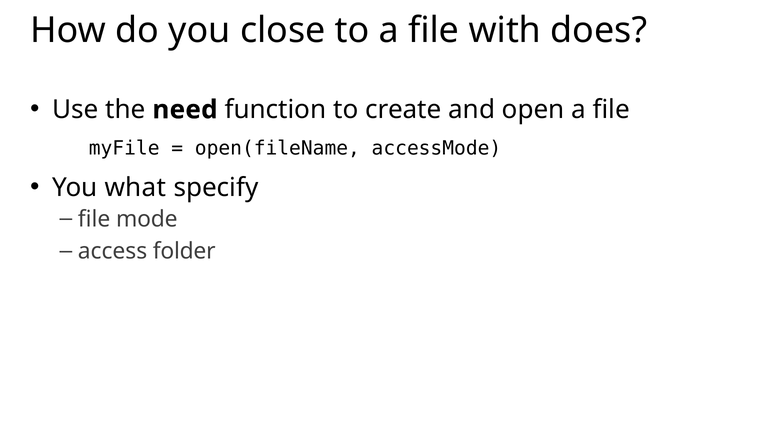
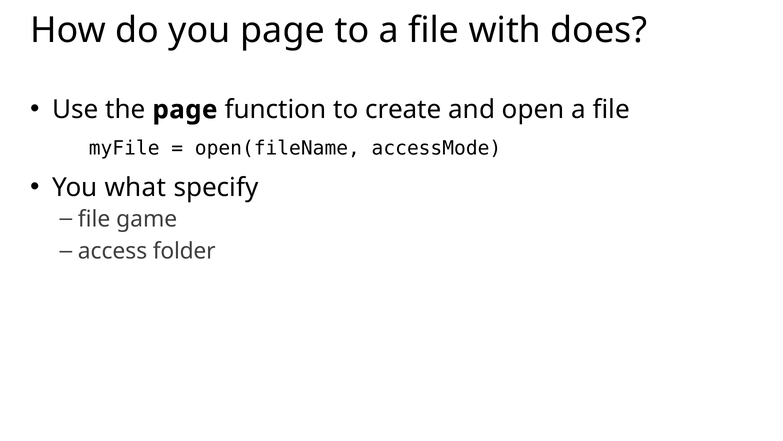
you close: close -> page
the need: need -> page
mode: mode -> game
